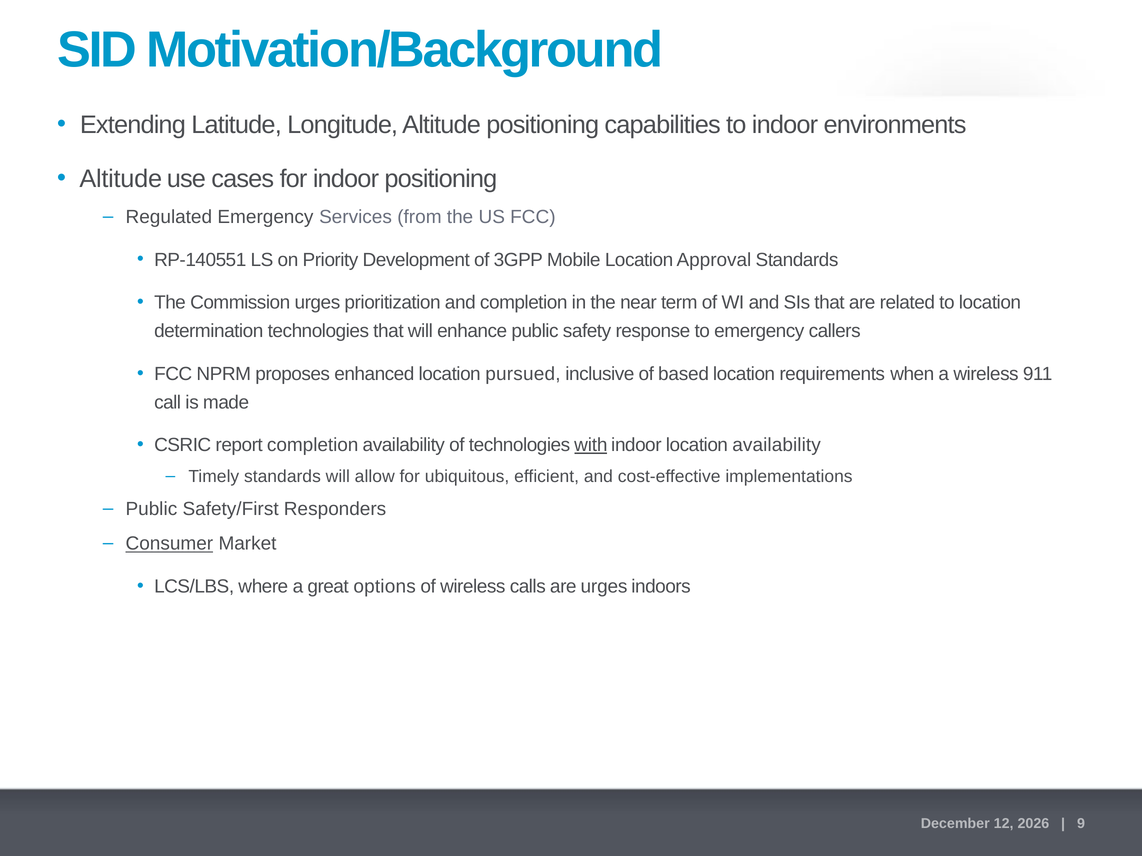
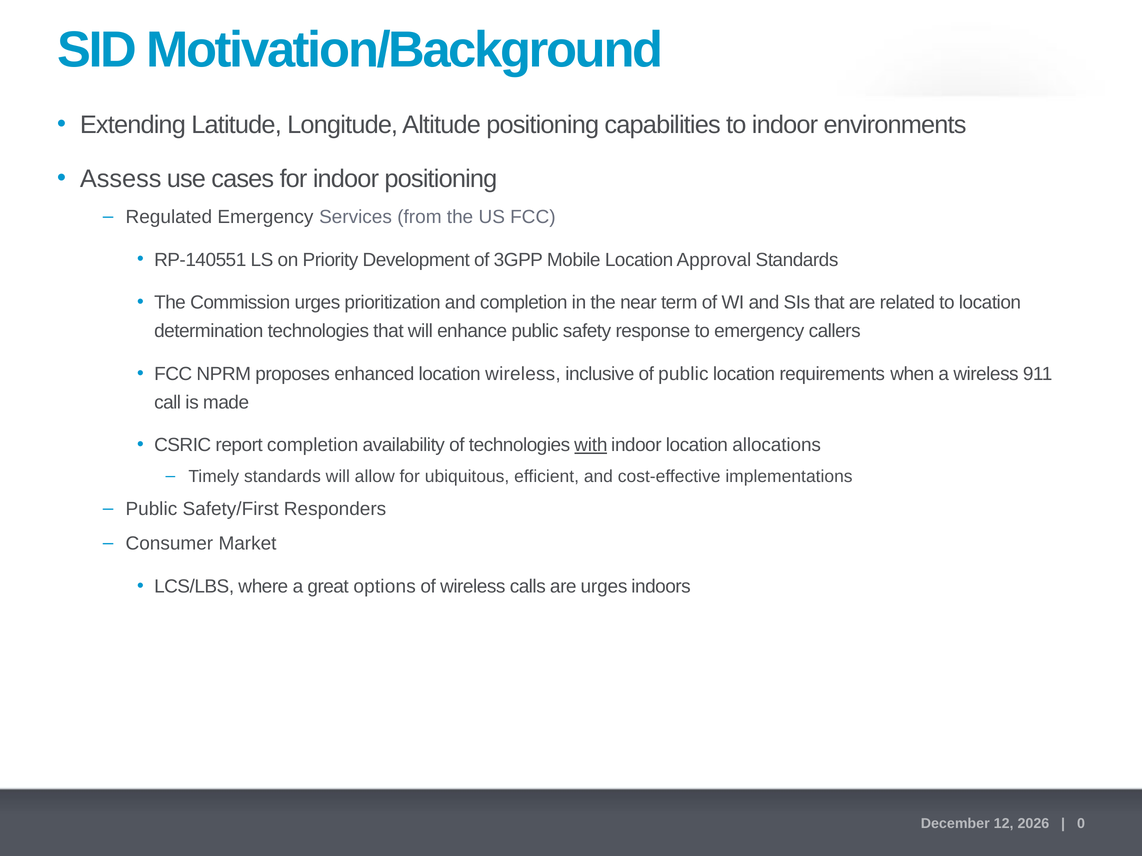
Altitude at (121, 179): Altitude -> Assess
location pursued: pursued -> wireless
of based: based -> public
location availability: availability -> allocations
Consumer underline: present -> none
9: 9 -> 0
